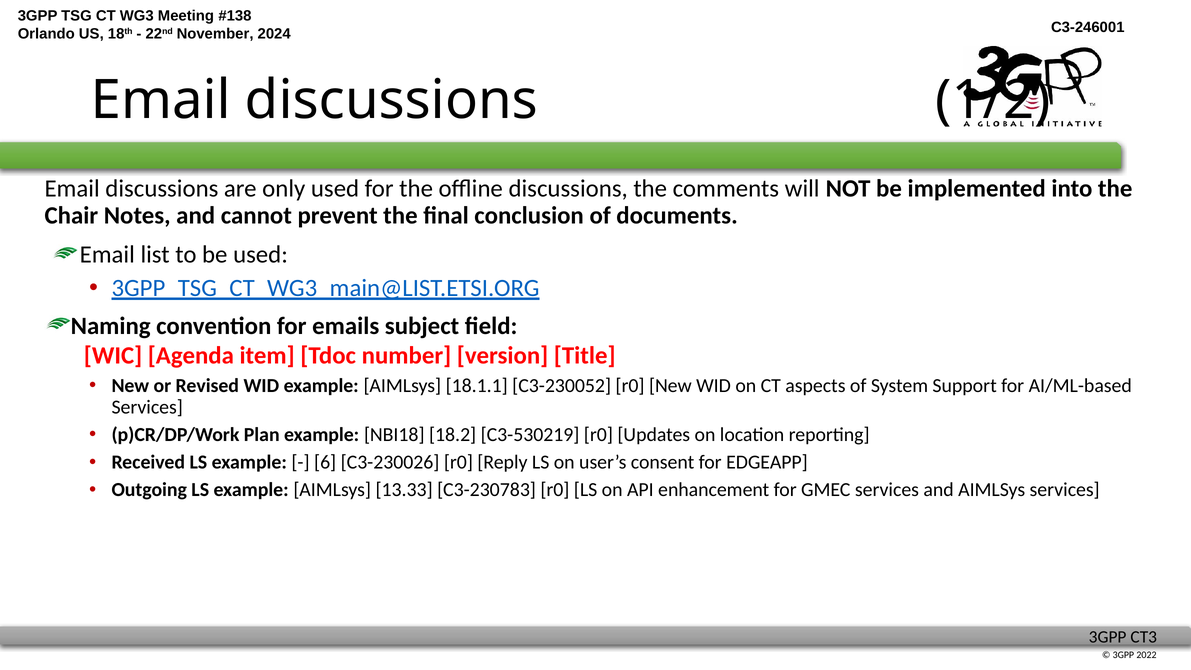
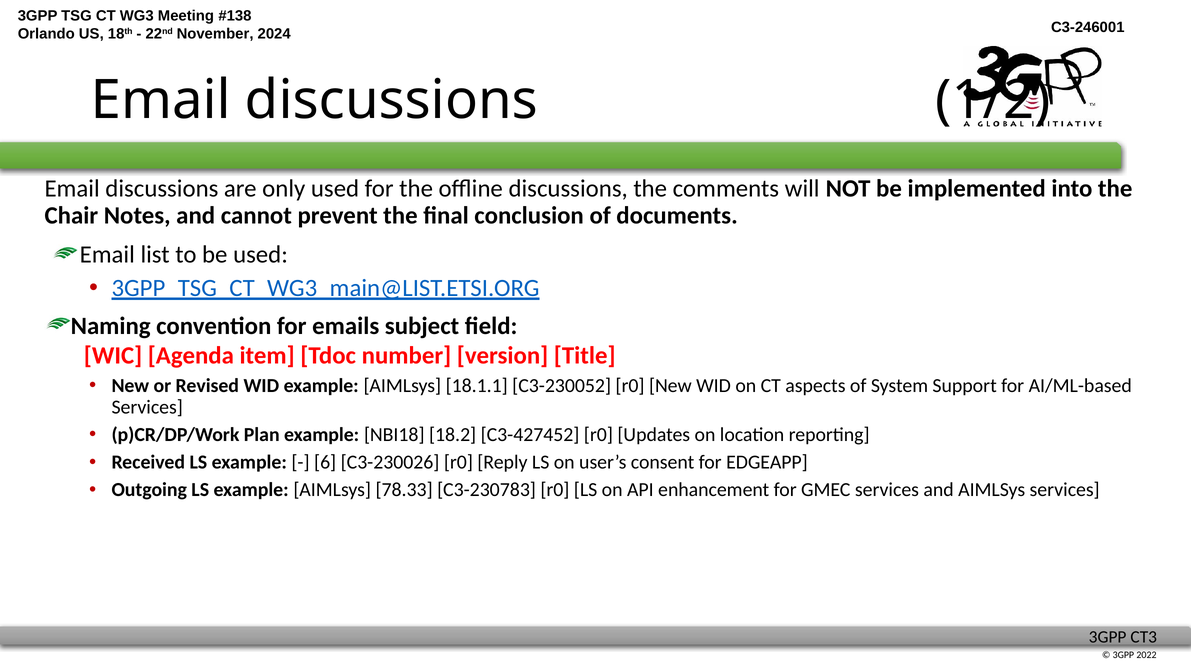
C3-530219: C3-530219 -> C3-427452
13.33: 13.33 -> 78.33
